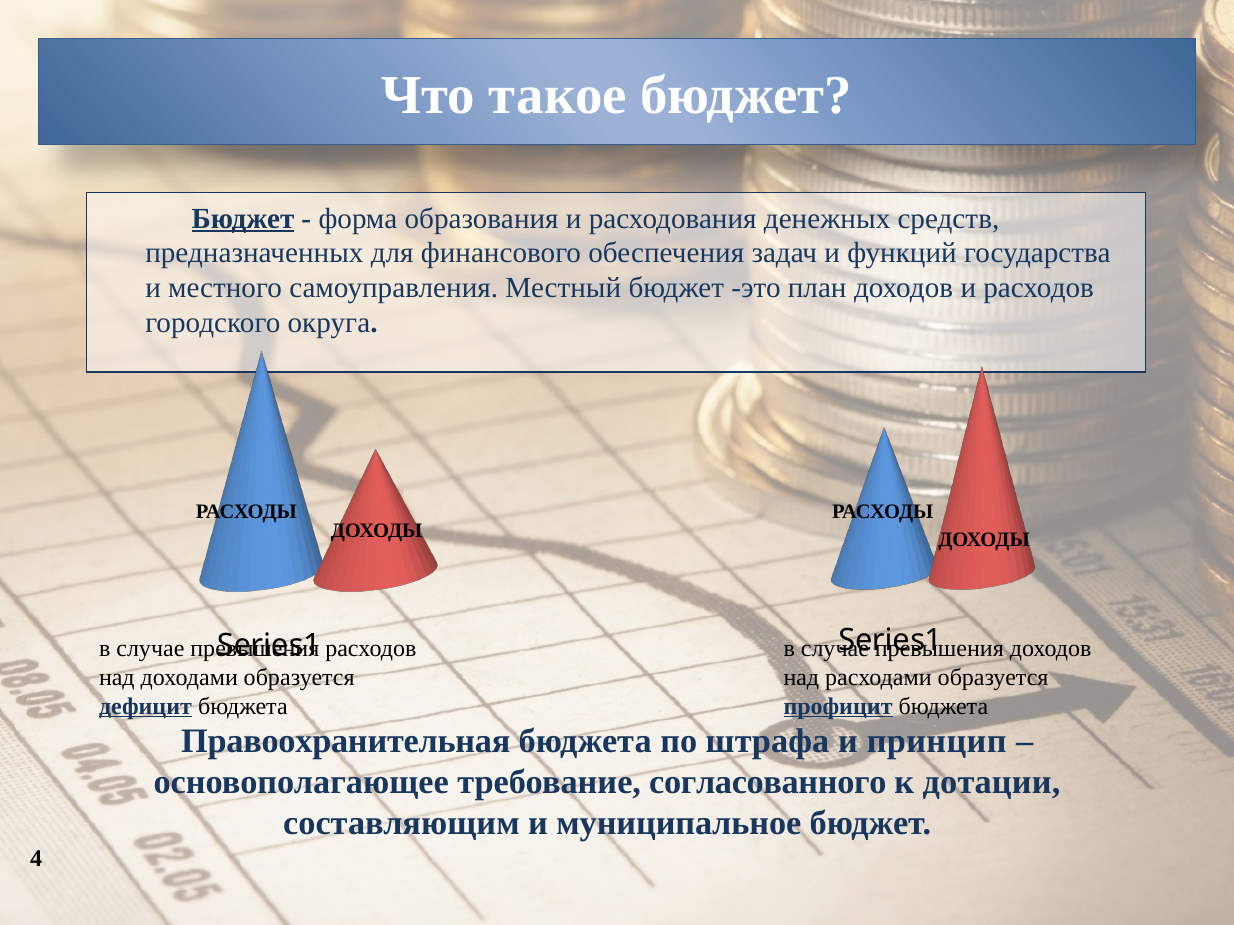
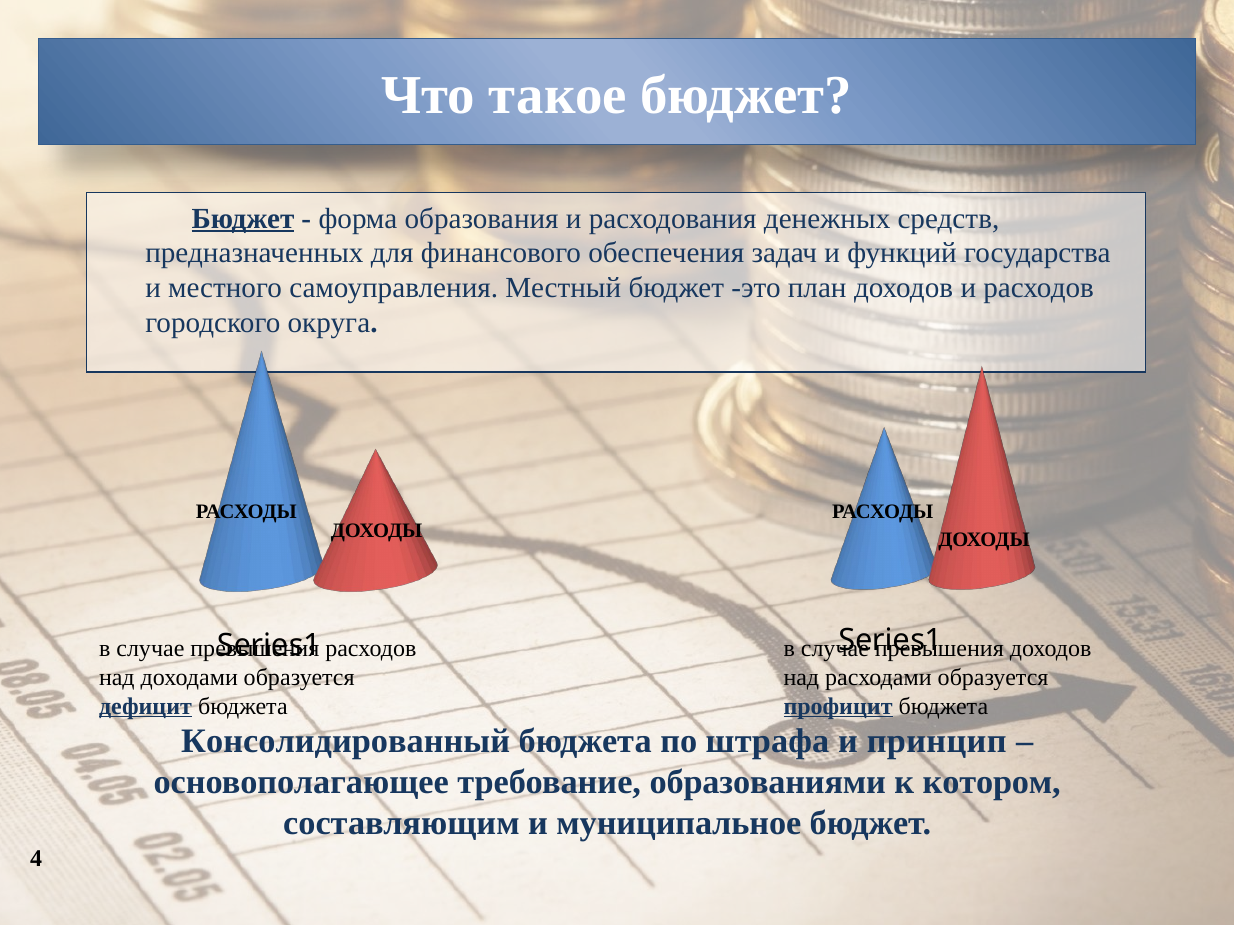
Правоохранительная: Правоохранительная -> Консолидированный
согласованного: согласованного -> образованиями
дотации: дотации -> котором
